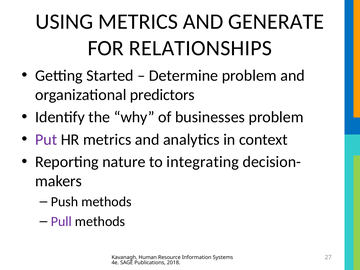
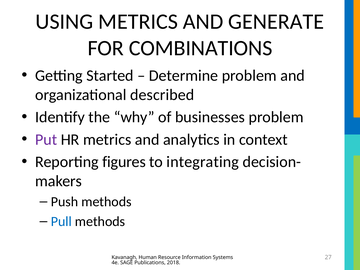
RELATIONSHIPS: RELATIONSHIPS -> COMBINATIONS
predictors: predictors -> described
nature: nature -> figures
Pull colour: purple -> blue
